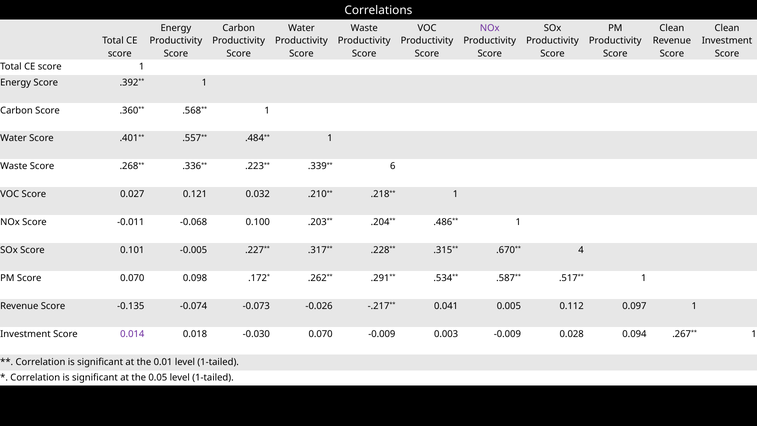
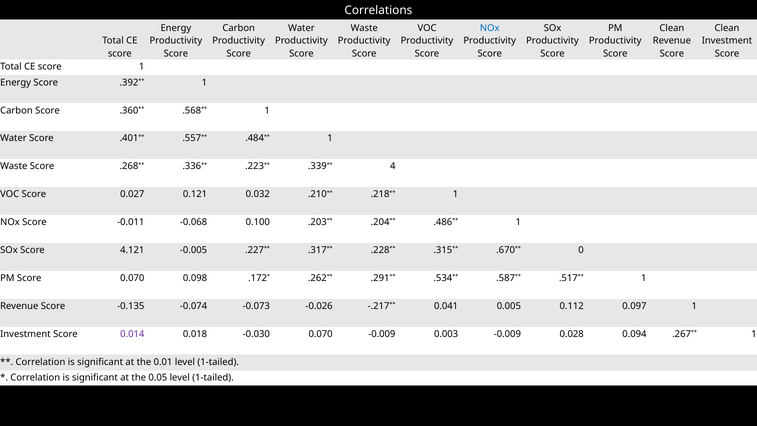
NOx at (490, 28) colour: purple -> blue
6: 6 -> 4
0.101: 0.101 -> 4.121
4: 4 -> 0
